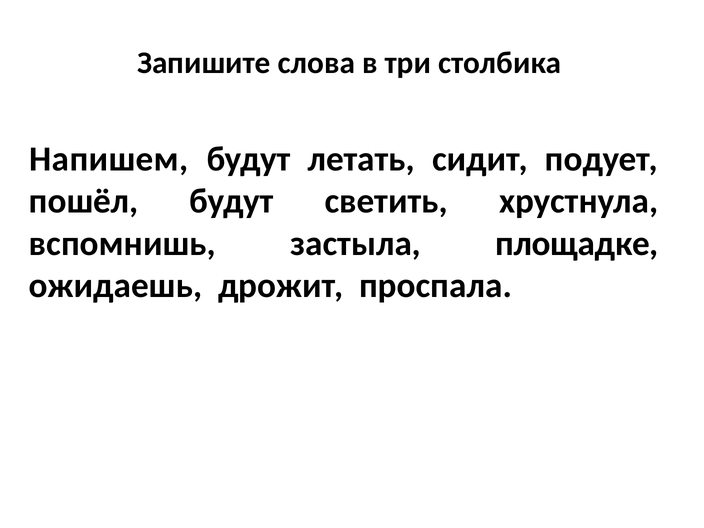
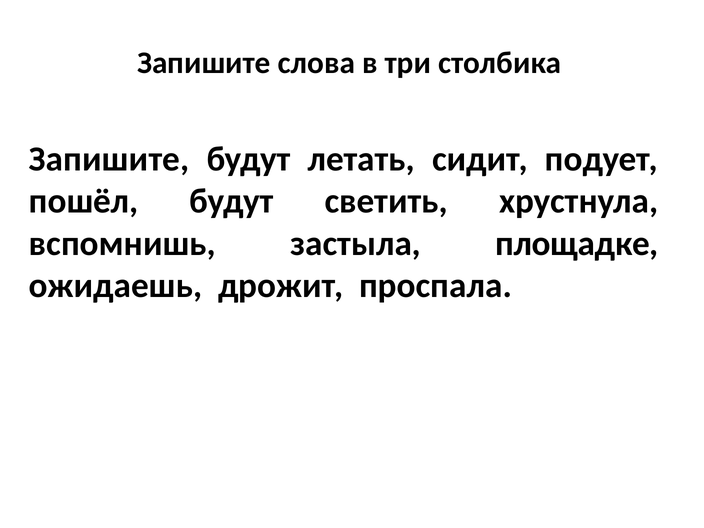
Напишем at (109, 159): Напишем -> Запишите
